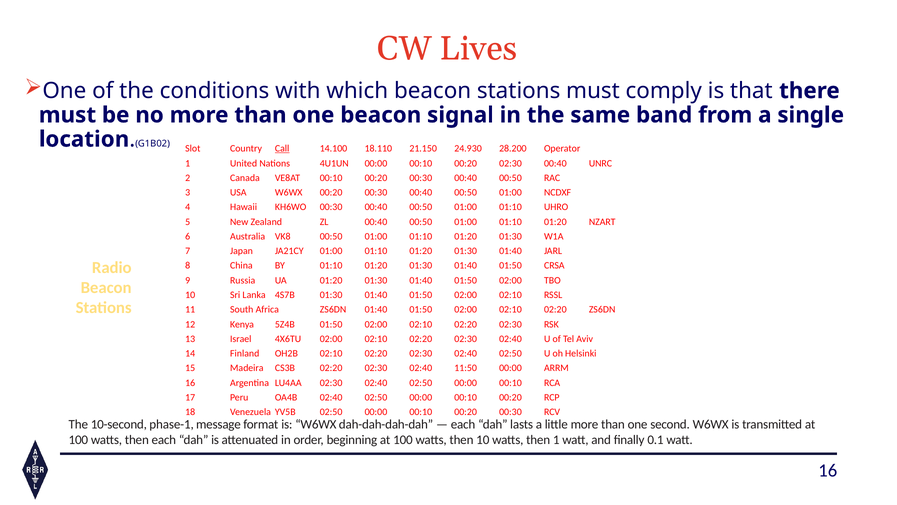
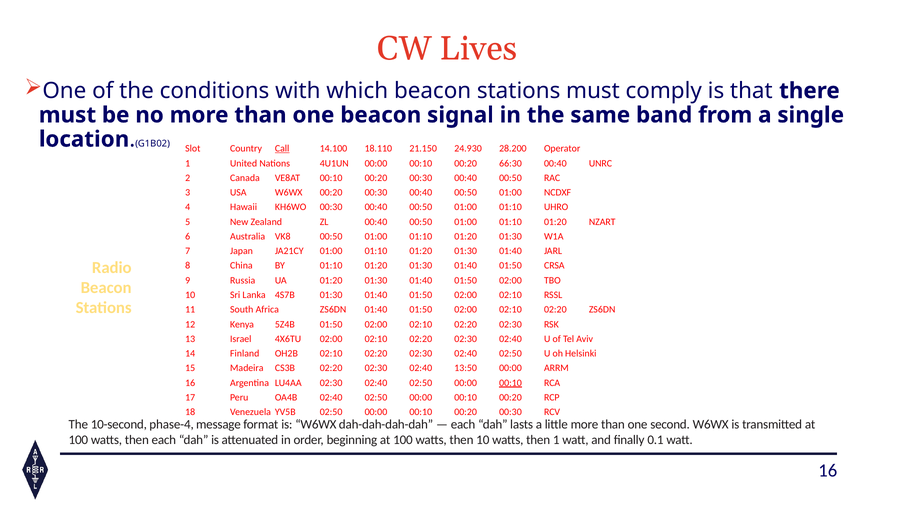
00:20 02:30: 02:30 -> 66:30
11:50: 11:50 -> 13:50
00:10 at (510, 382) underline: none -> present
phase-1: phase-1 -> phase-4
